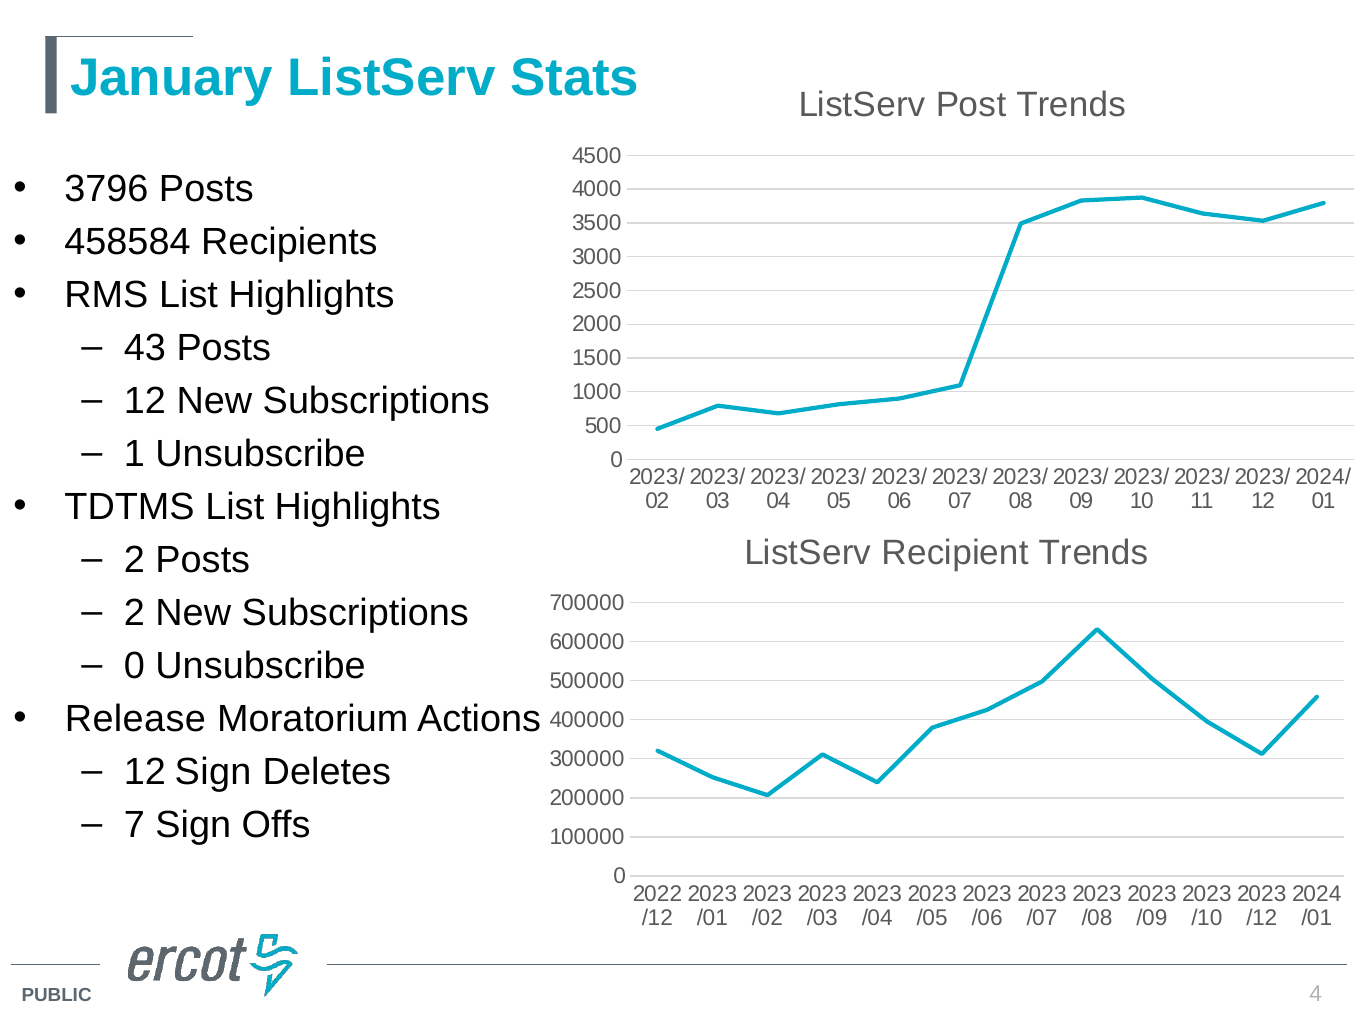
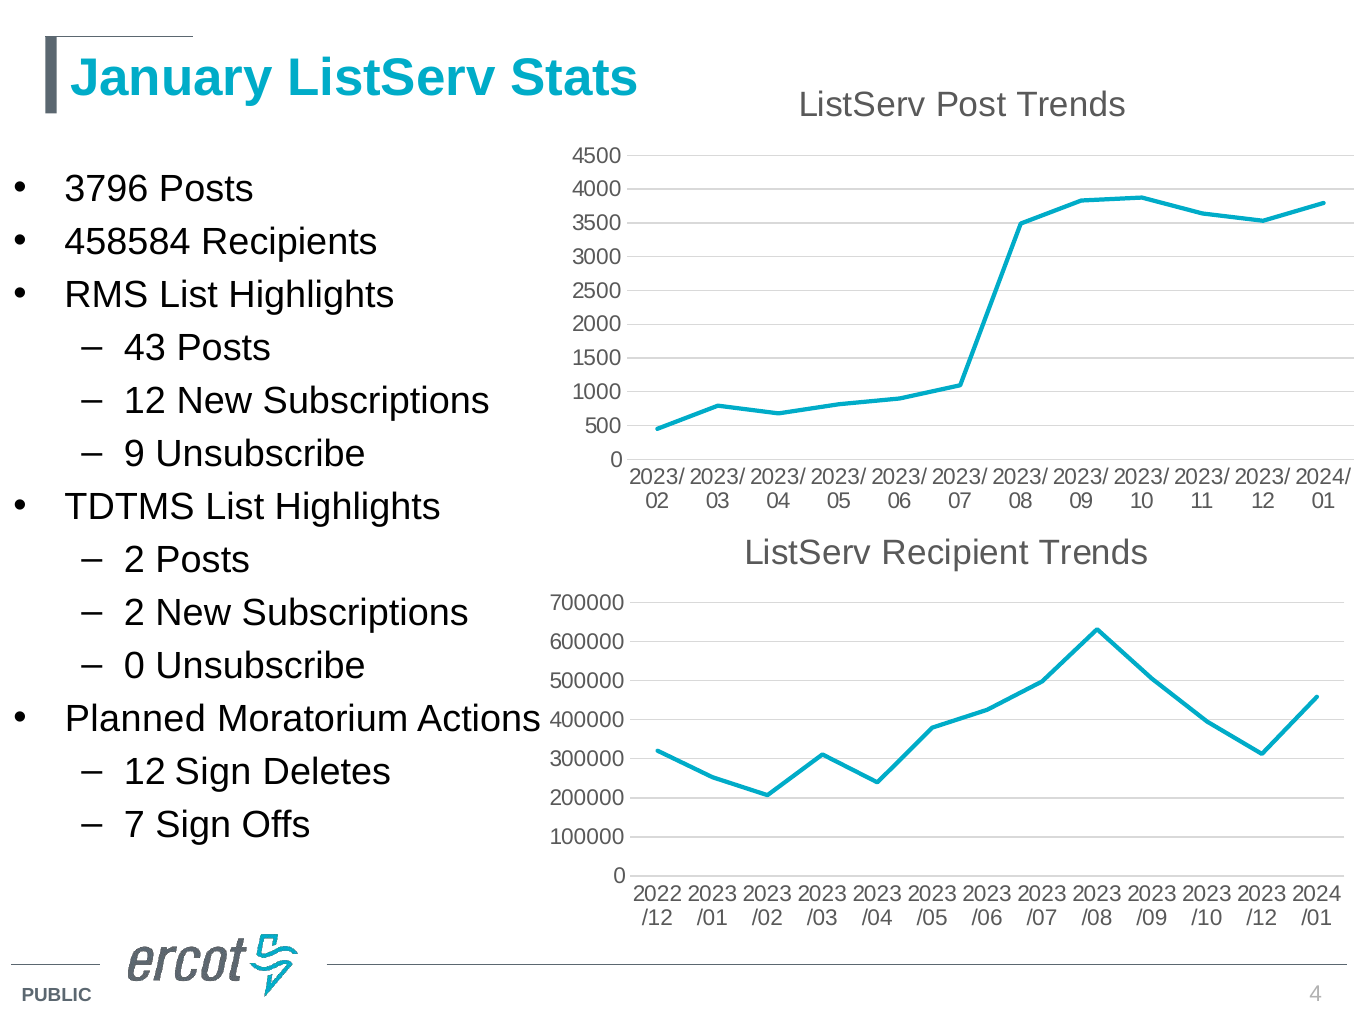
1: 1 -> 9
Release: Release -> Planned
